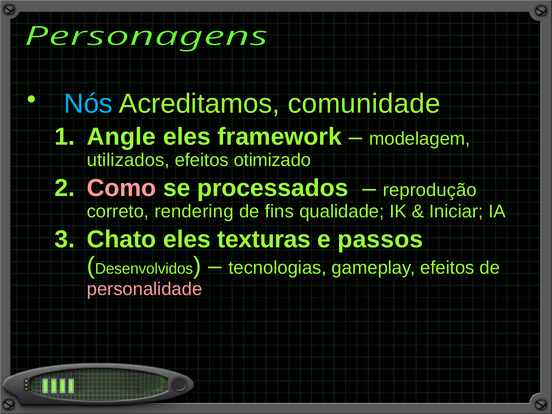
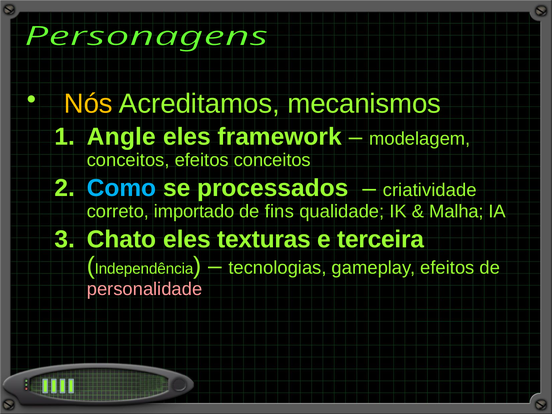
Nós colour: light blue -> yellow
comunidade: comunidade -> mecanismos
utilizados at (128, 160): utilizados -> conceitos
efeitos otimizado: otimizado -> conceitos
Como colour: pink -> light blue
reprodução: reprodução -> criatividade
rendering: rendering -> importado
Iniciar: Iniciar -> Malha
passos: passos -> terceira
Desenvolvidos: Desenvolvidos -> Independência
